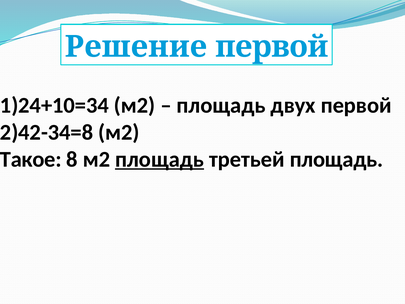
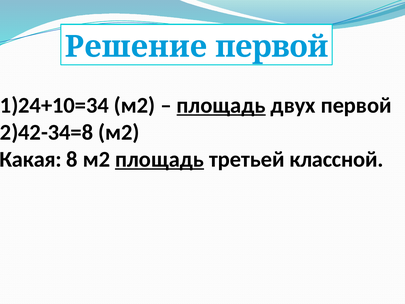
площадь at (221, 105) underline: none -> present
Такое: Такое -> Какая
третьей площадь: площадь -> классной
